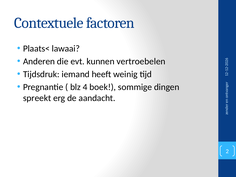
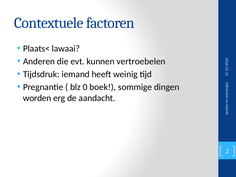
blz 4: 4 -> 0
spreekt: spreekt -> worden
